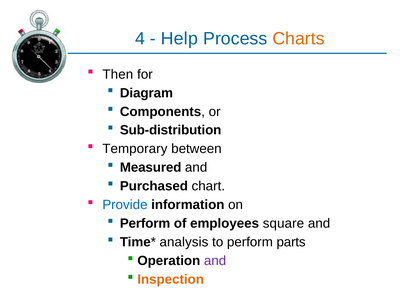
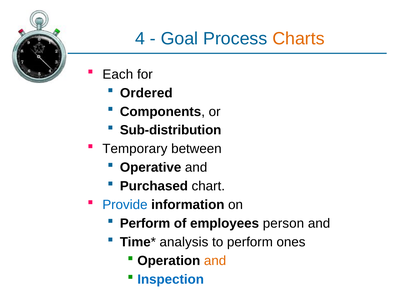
Help: Help -> Goal
Then: Then -> Each
Diagram: Diagram -> Ordered
Measured: Measured -> Operative
square: square -> person
parts: parts -> ones
and at (215, 261) colour: purple -> orange
Inspection colour: orange -> blue
